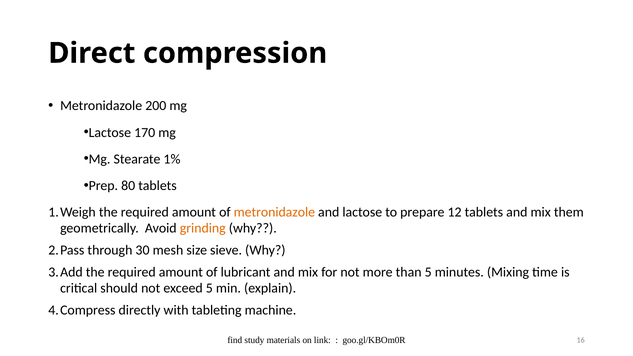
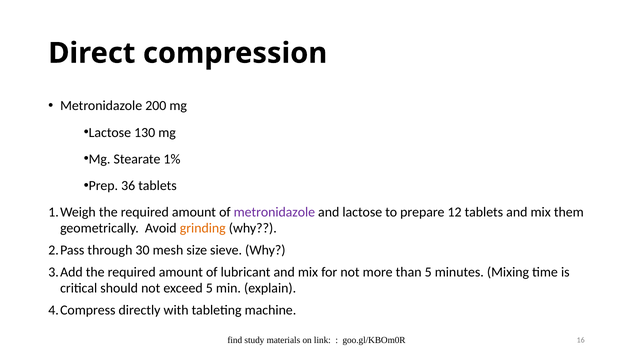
170: 170 -> 130
80: 80 -> 36
metronidazole at (274, 212) colour: orange -> purple
